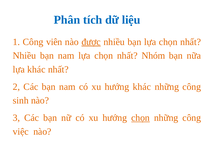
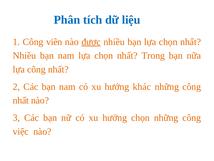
Nhóm: Nhóm -> Trong
lựa khác: khác -> công
sinh at (21, 100): sinh -> nhất
chọn at (141, 117) underline: present -> none
